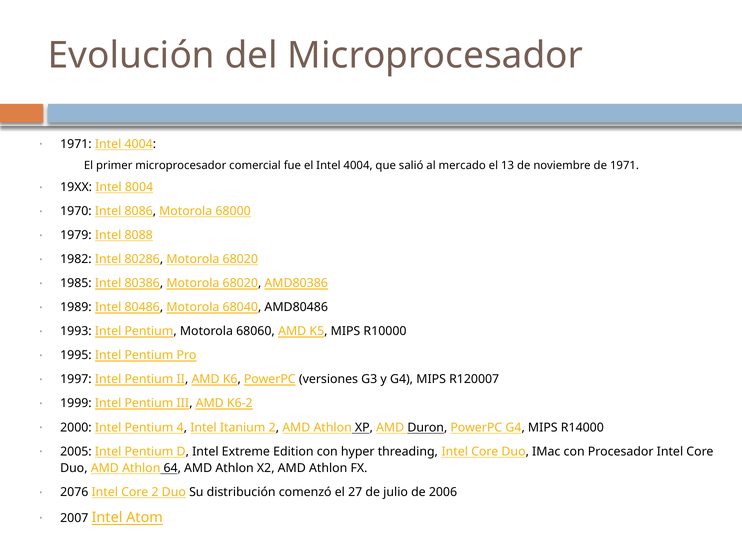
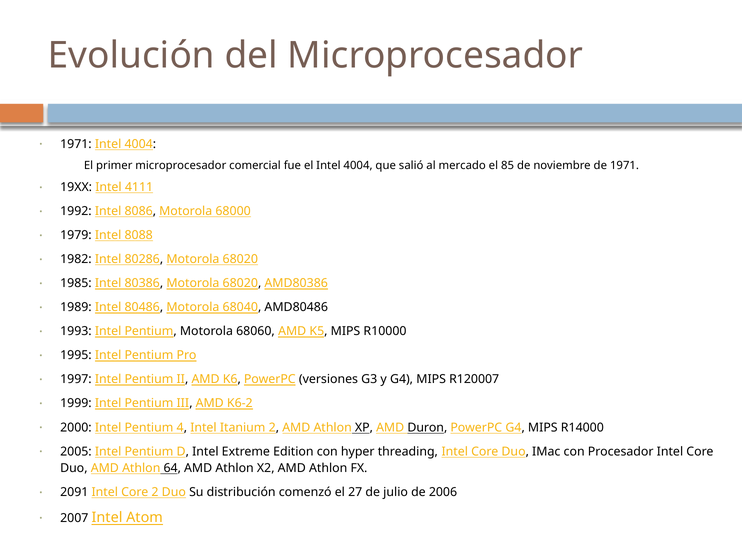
13: 13 -> 85
8004: 8004 -> 4111
1970: 1970 -> 1992
2076: 2076 -> 2091
